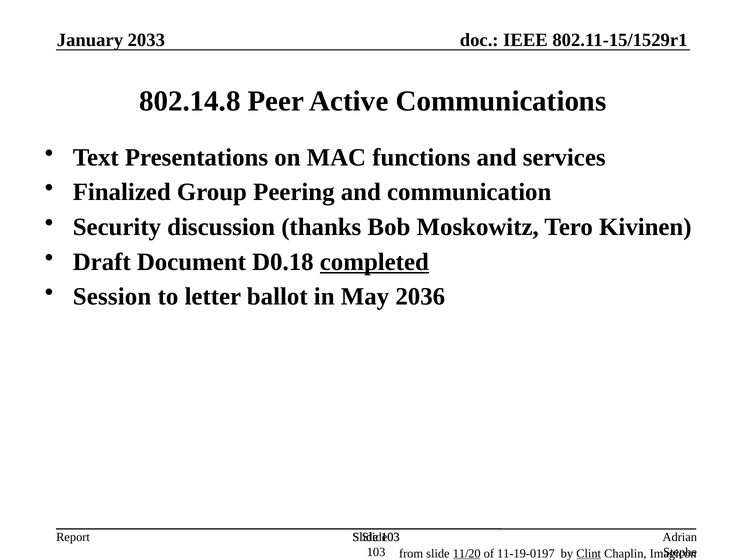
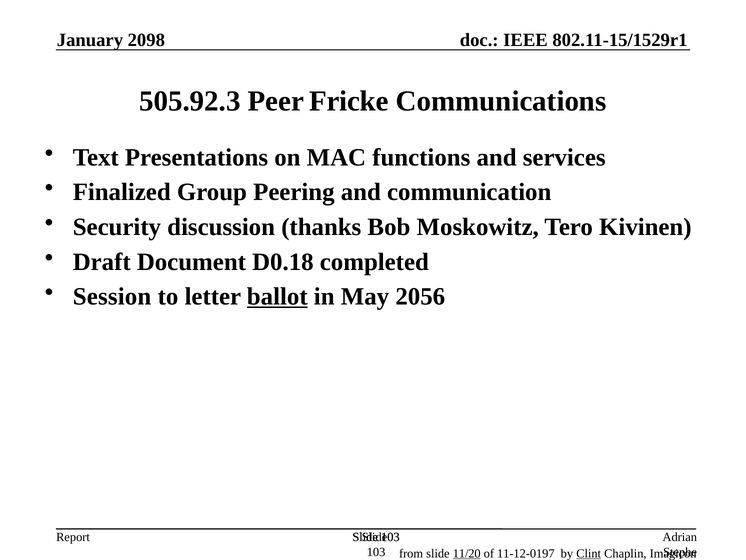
2033: 2033 -> 2098
802.14.8: 802.14.8 -> 505.92.3
Active: Active -> Fricke
completed underline: present -> none
ballot underline: none -> present
2036: 2036 -> 2056
11-19-0197: 11-19-0197 -> 11-12-0197
